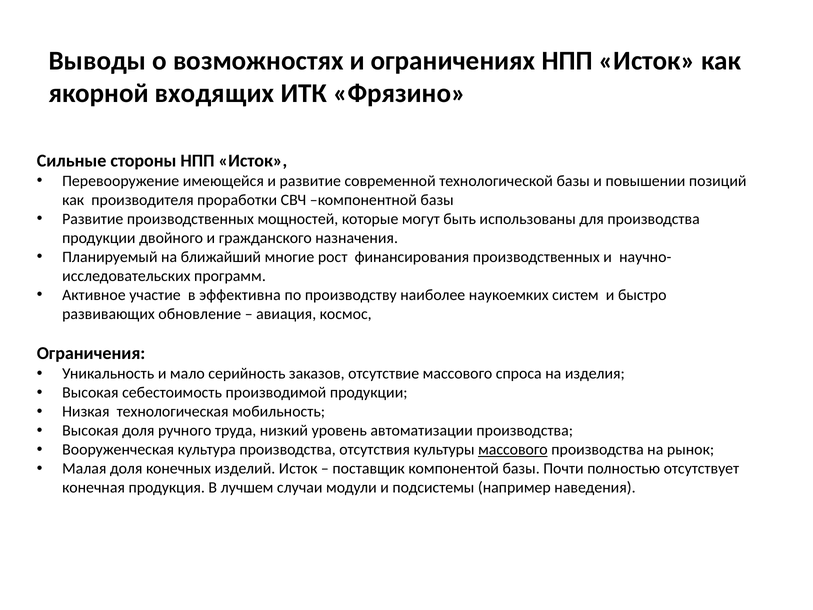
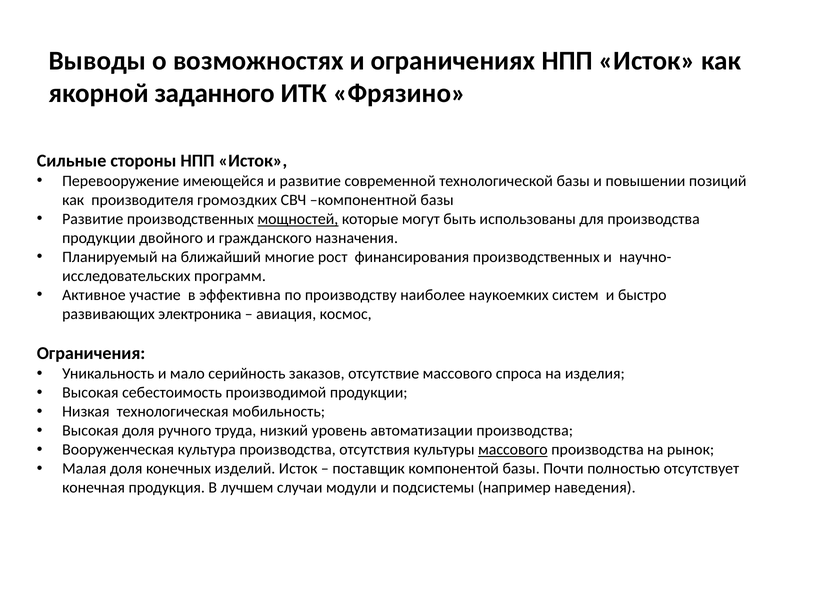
входящих: входящих -> заданного
проработки: проработки -> громоздких
мощностей underline: none -> present
обновление: обновление -> электроника
